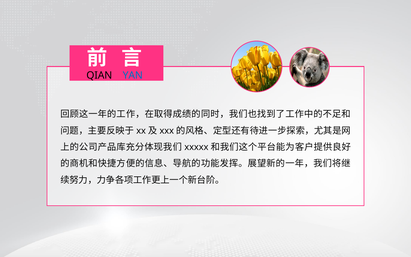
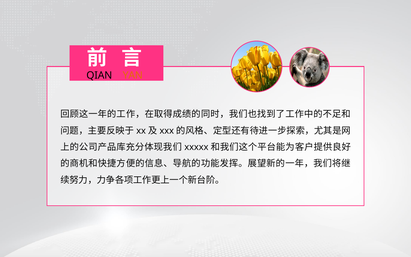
YAN colour: blue -> orange
